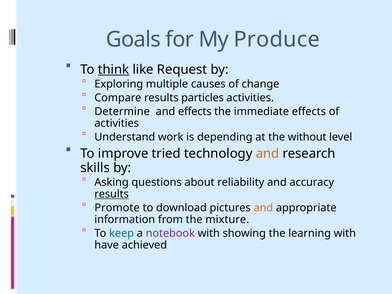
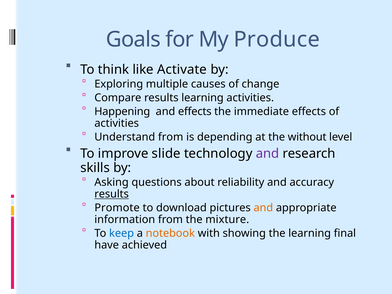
think underline: present -> none
Request: Request -> Activate
results particles: particles -> learning
Determine: Determine -> Happening
Understand work: work -> from
tried: tried -> slide
and at (268, 154) colour: orange -> purple
notebook colour: purple -> orange
learning with: with -> final
